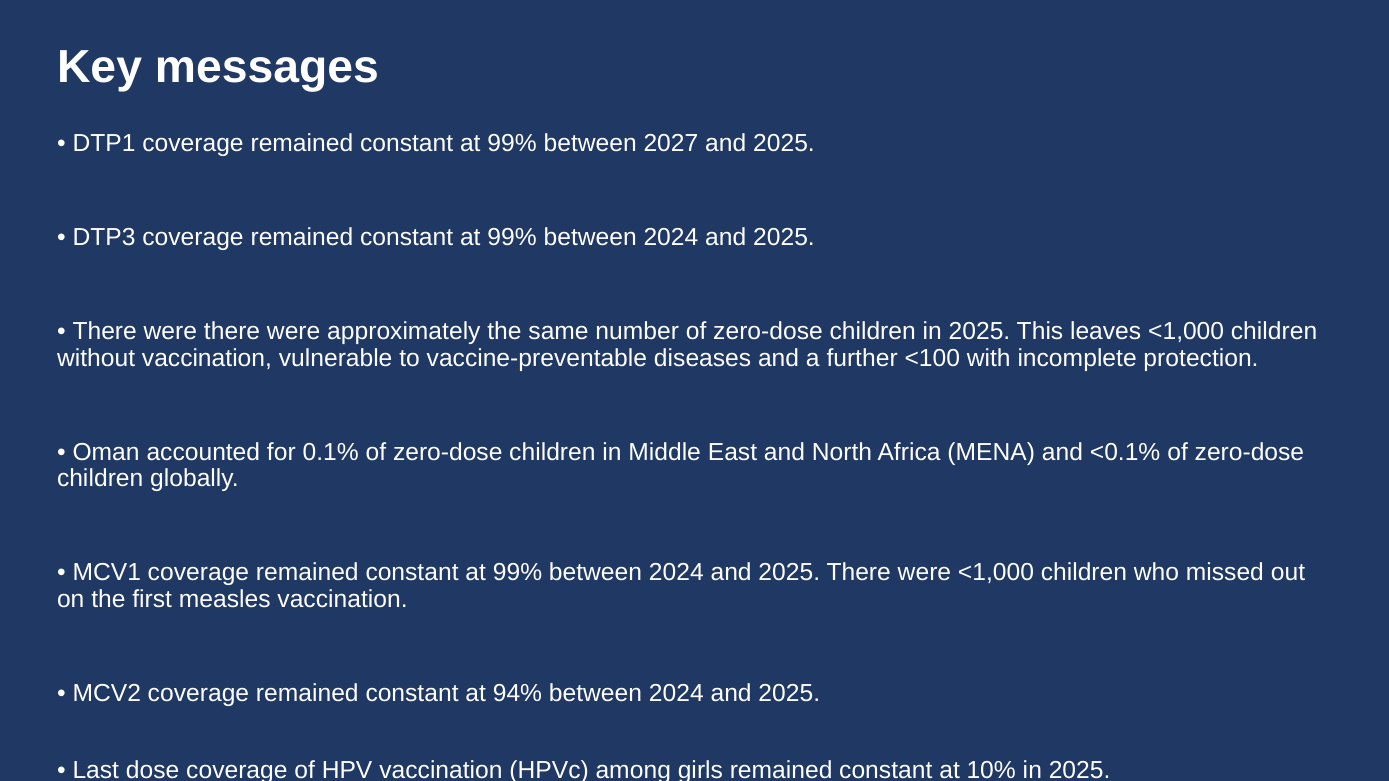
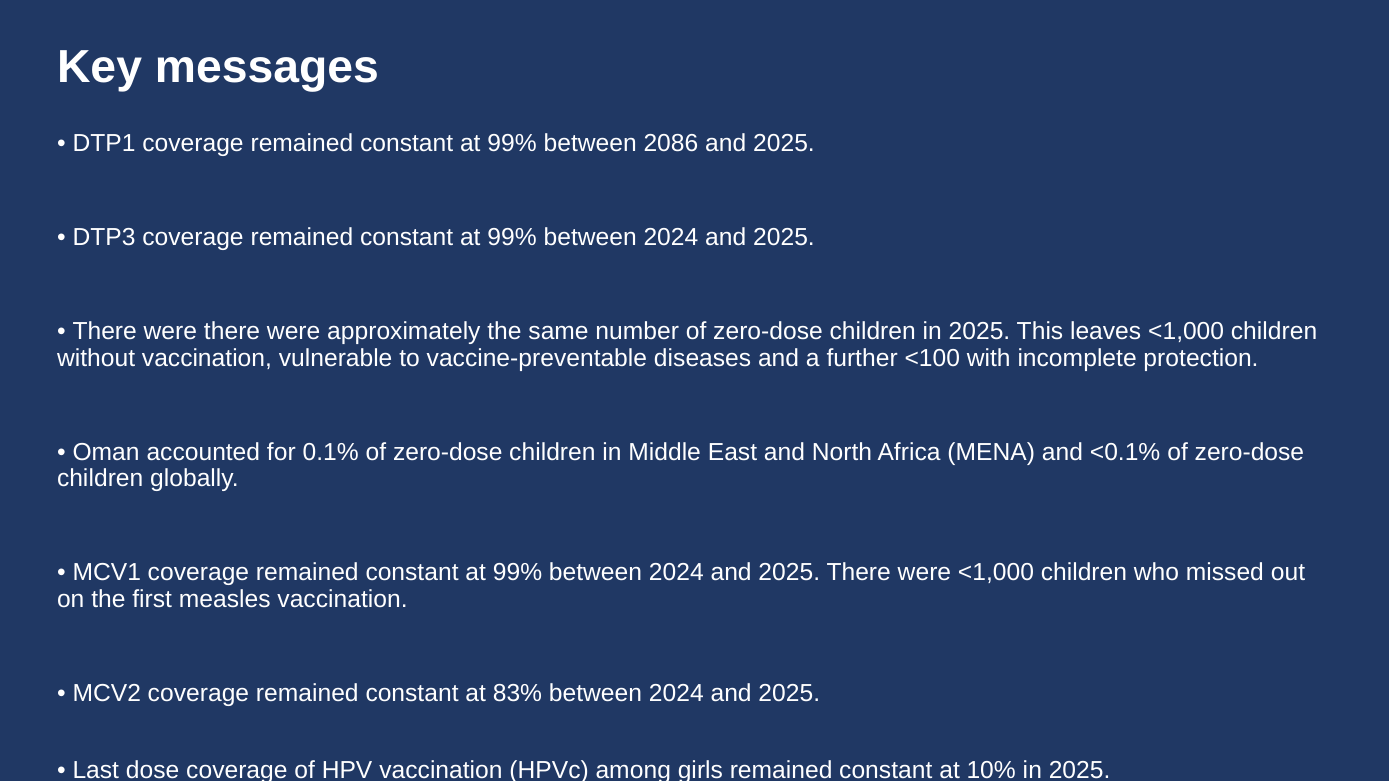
2027: 2027 -> 2086
94%: 94% -> 83%
